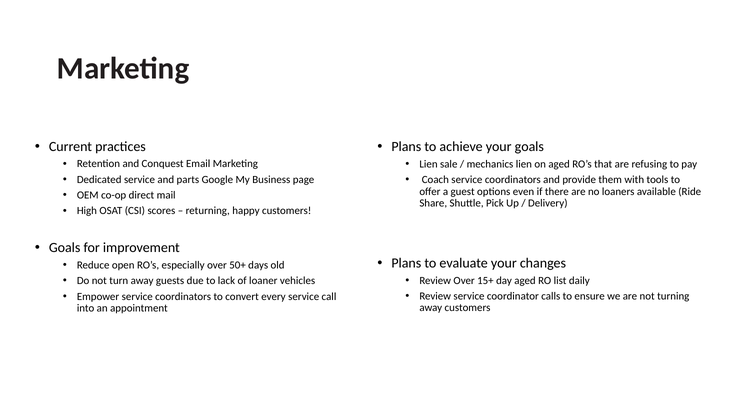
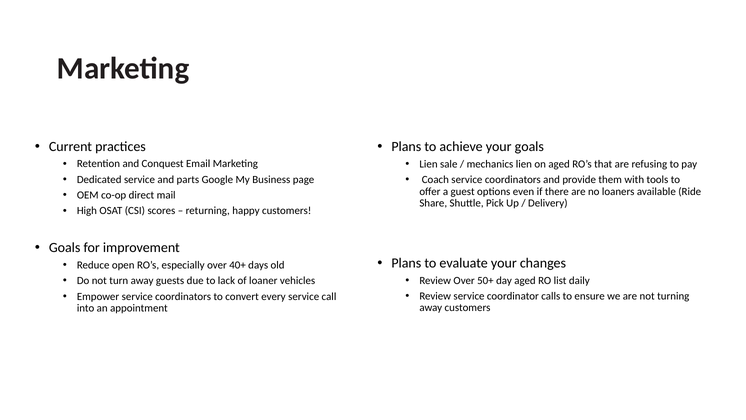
50+: 50+ -> 40+
15+: 15+ -> 50+
